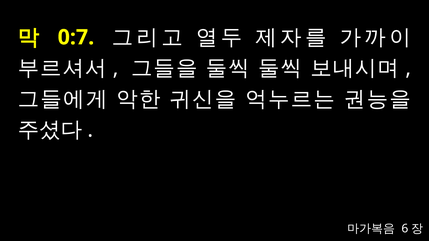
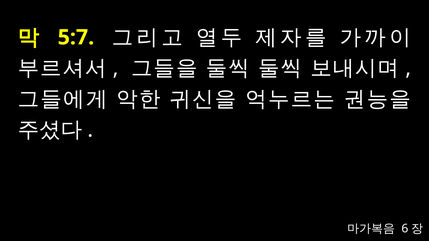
0:7: 0:7 -> 5:7
